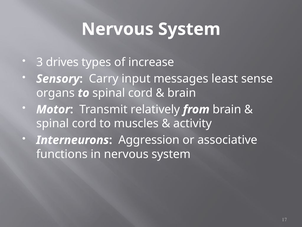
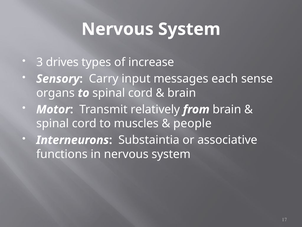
least: least -> each
activity: activity -> people
Aggression: Aggression -> Substaintia
